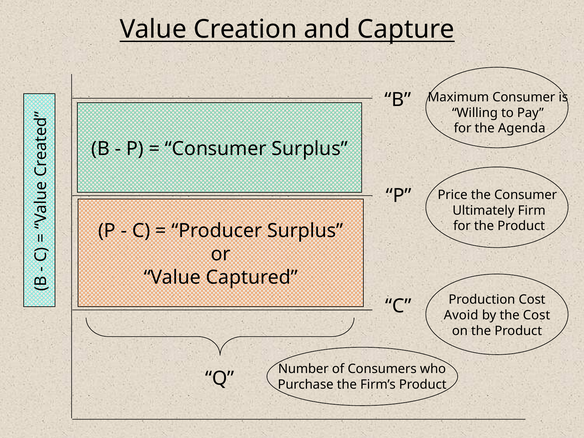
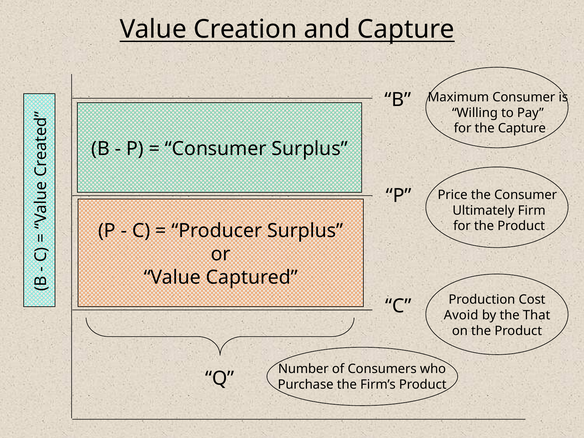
the Agenda: Agenda -> Capture
the Cost: Cost -> That
